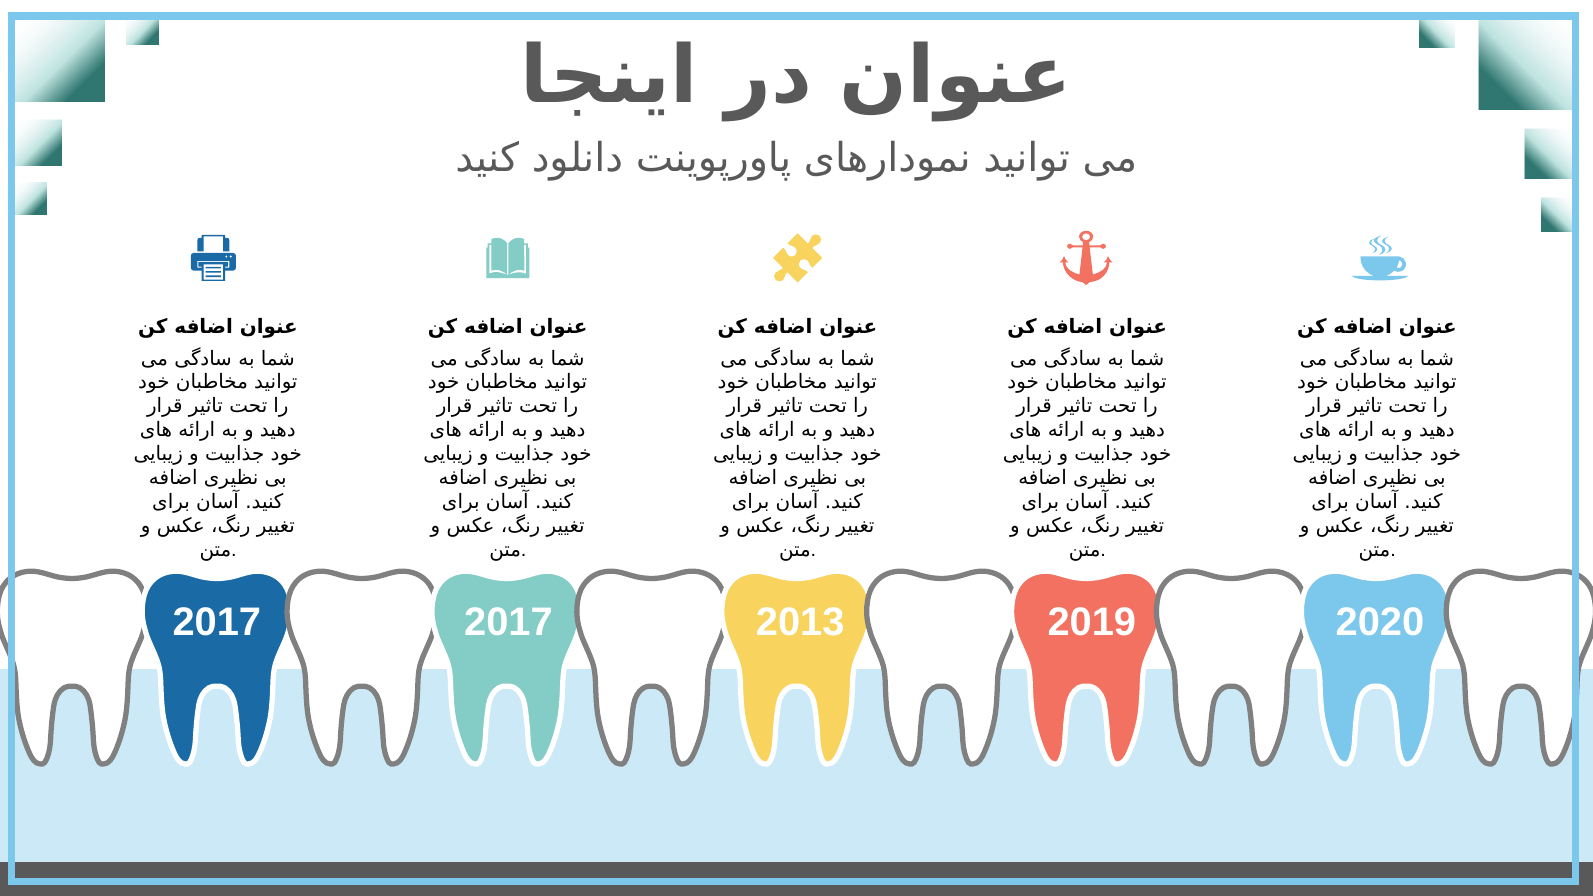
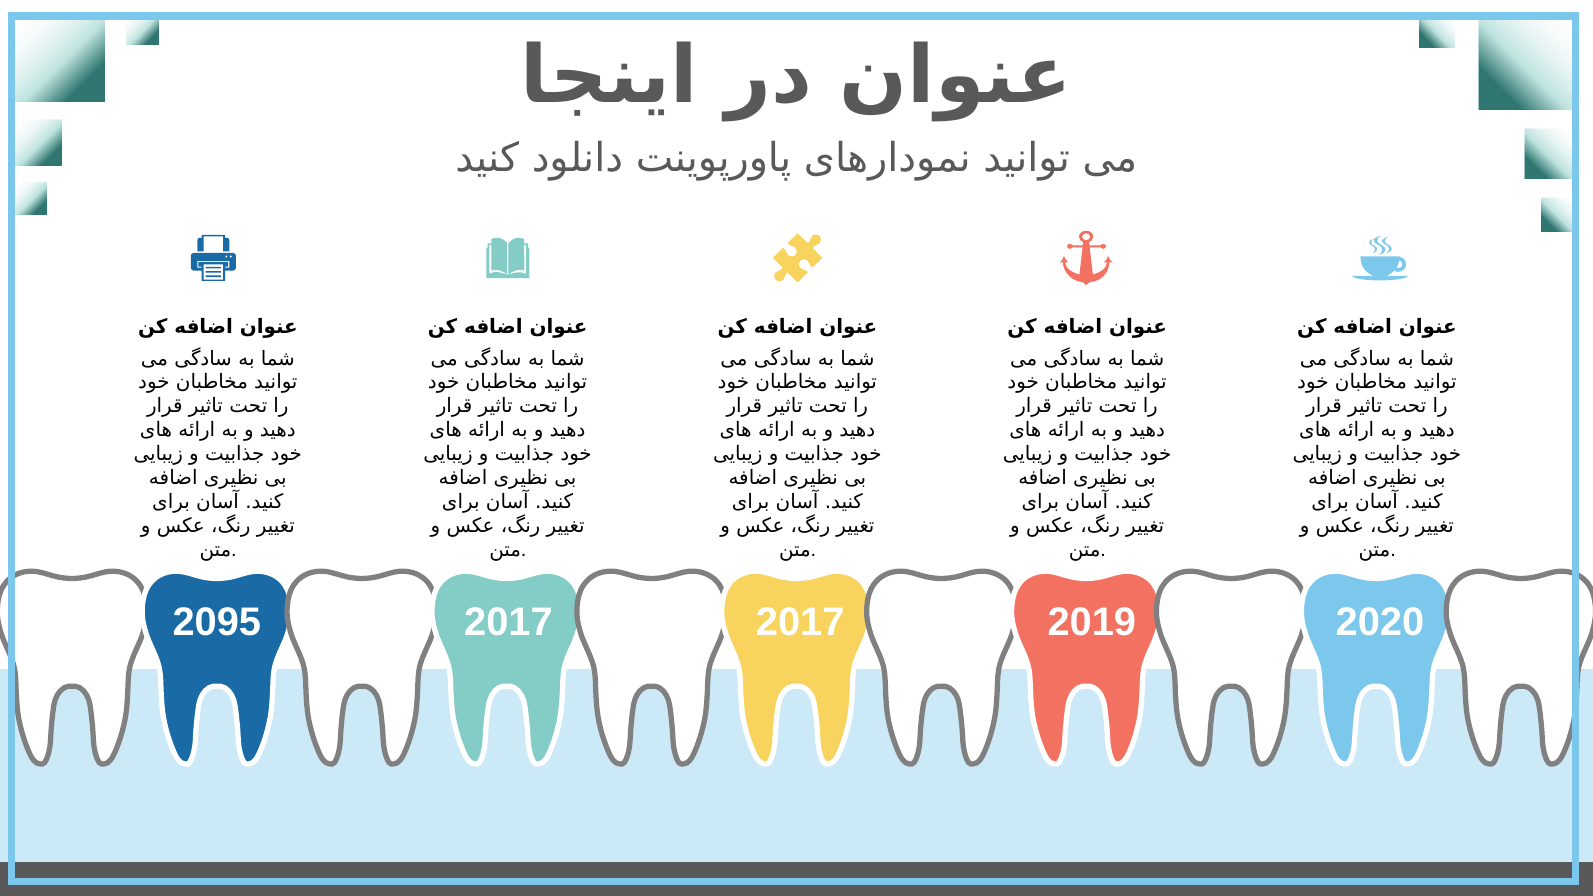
2017 at (217, 622): 2017 -> 2095
2017 2013: 2013 -> 2017
